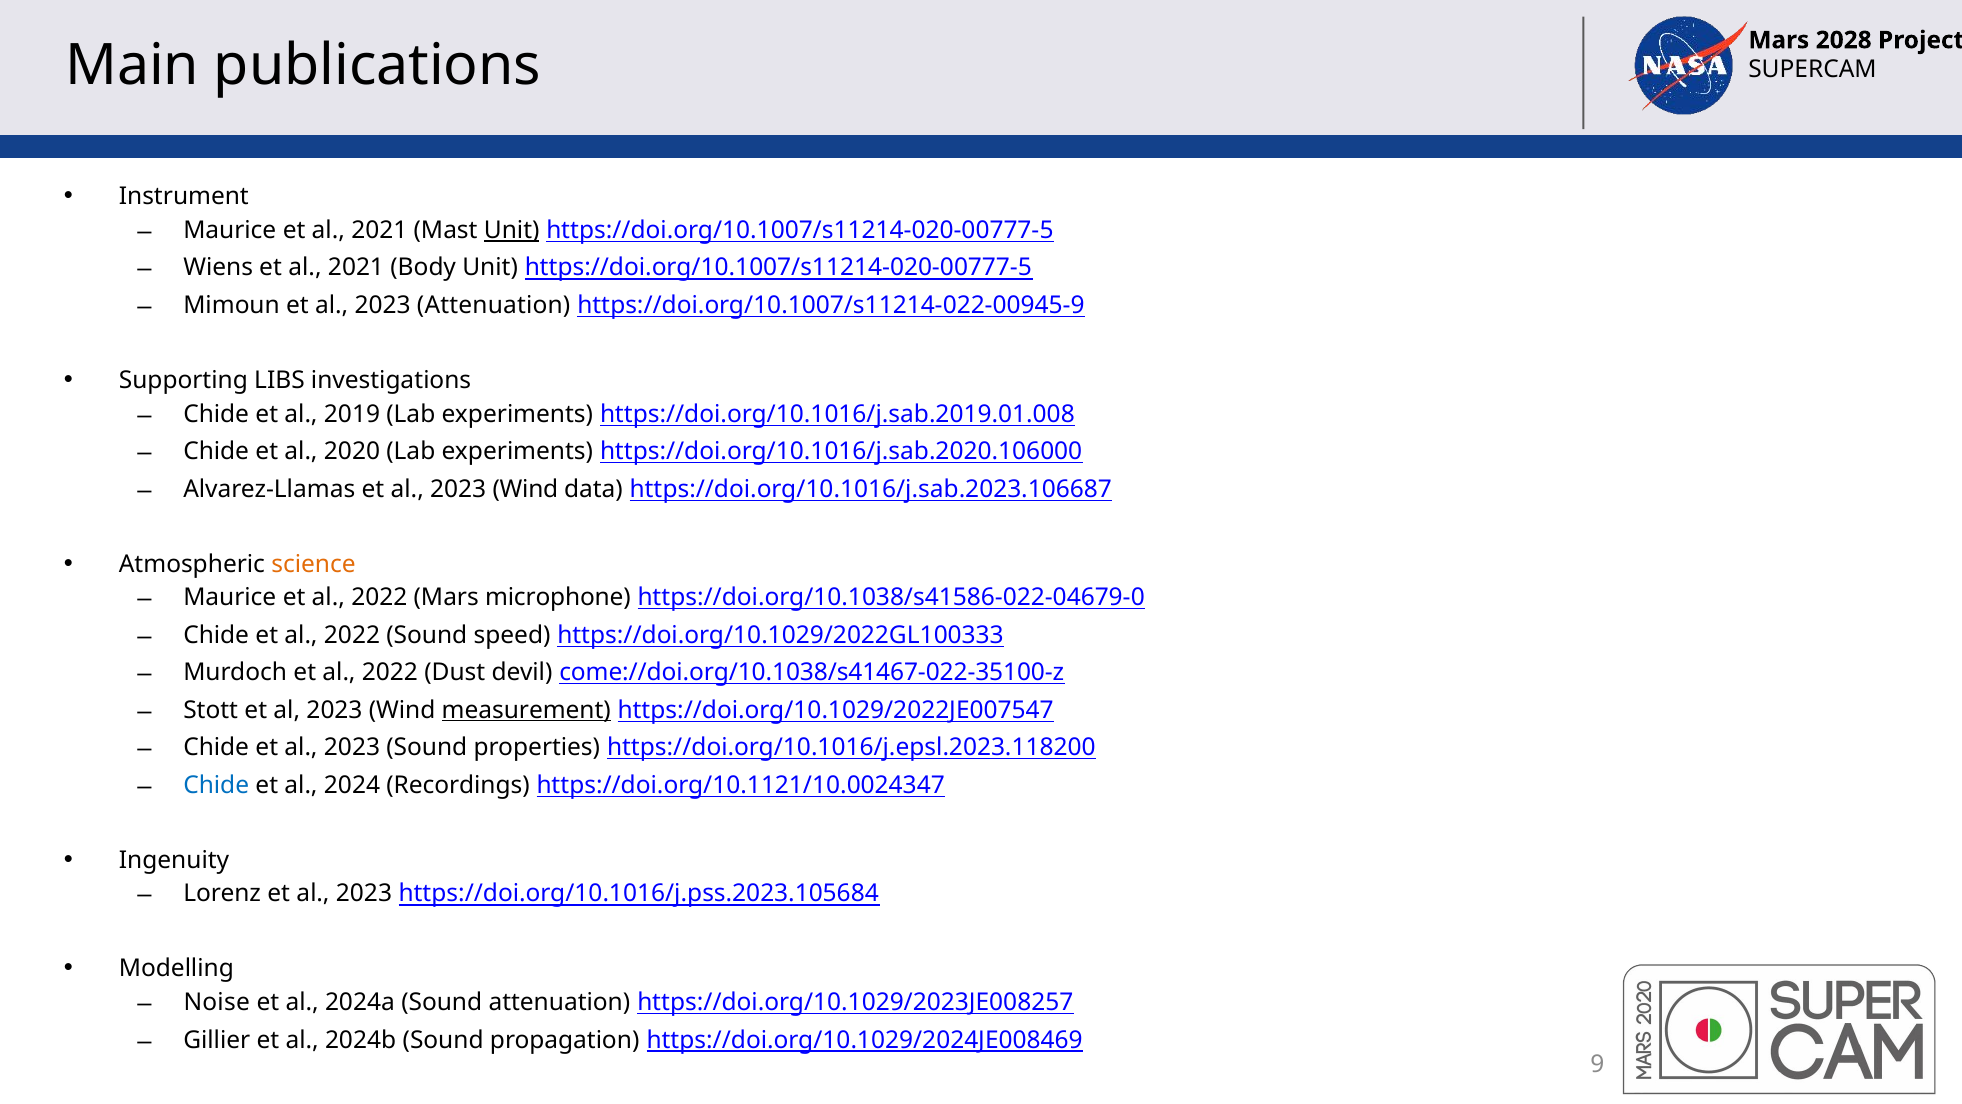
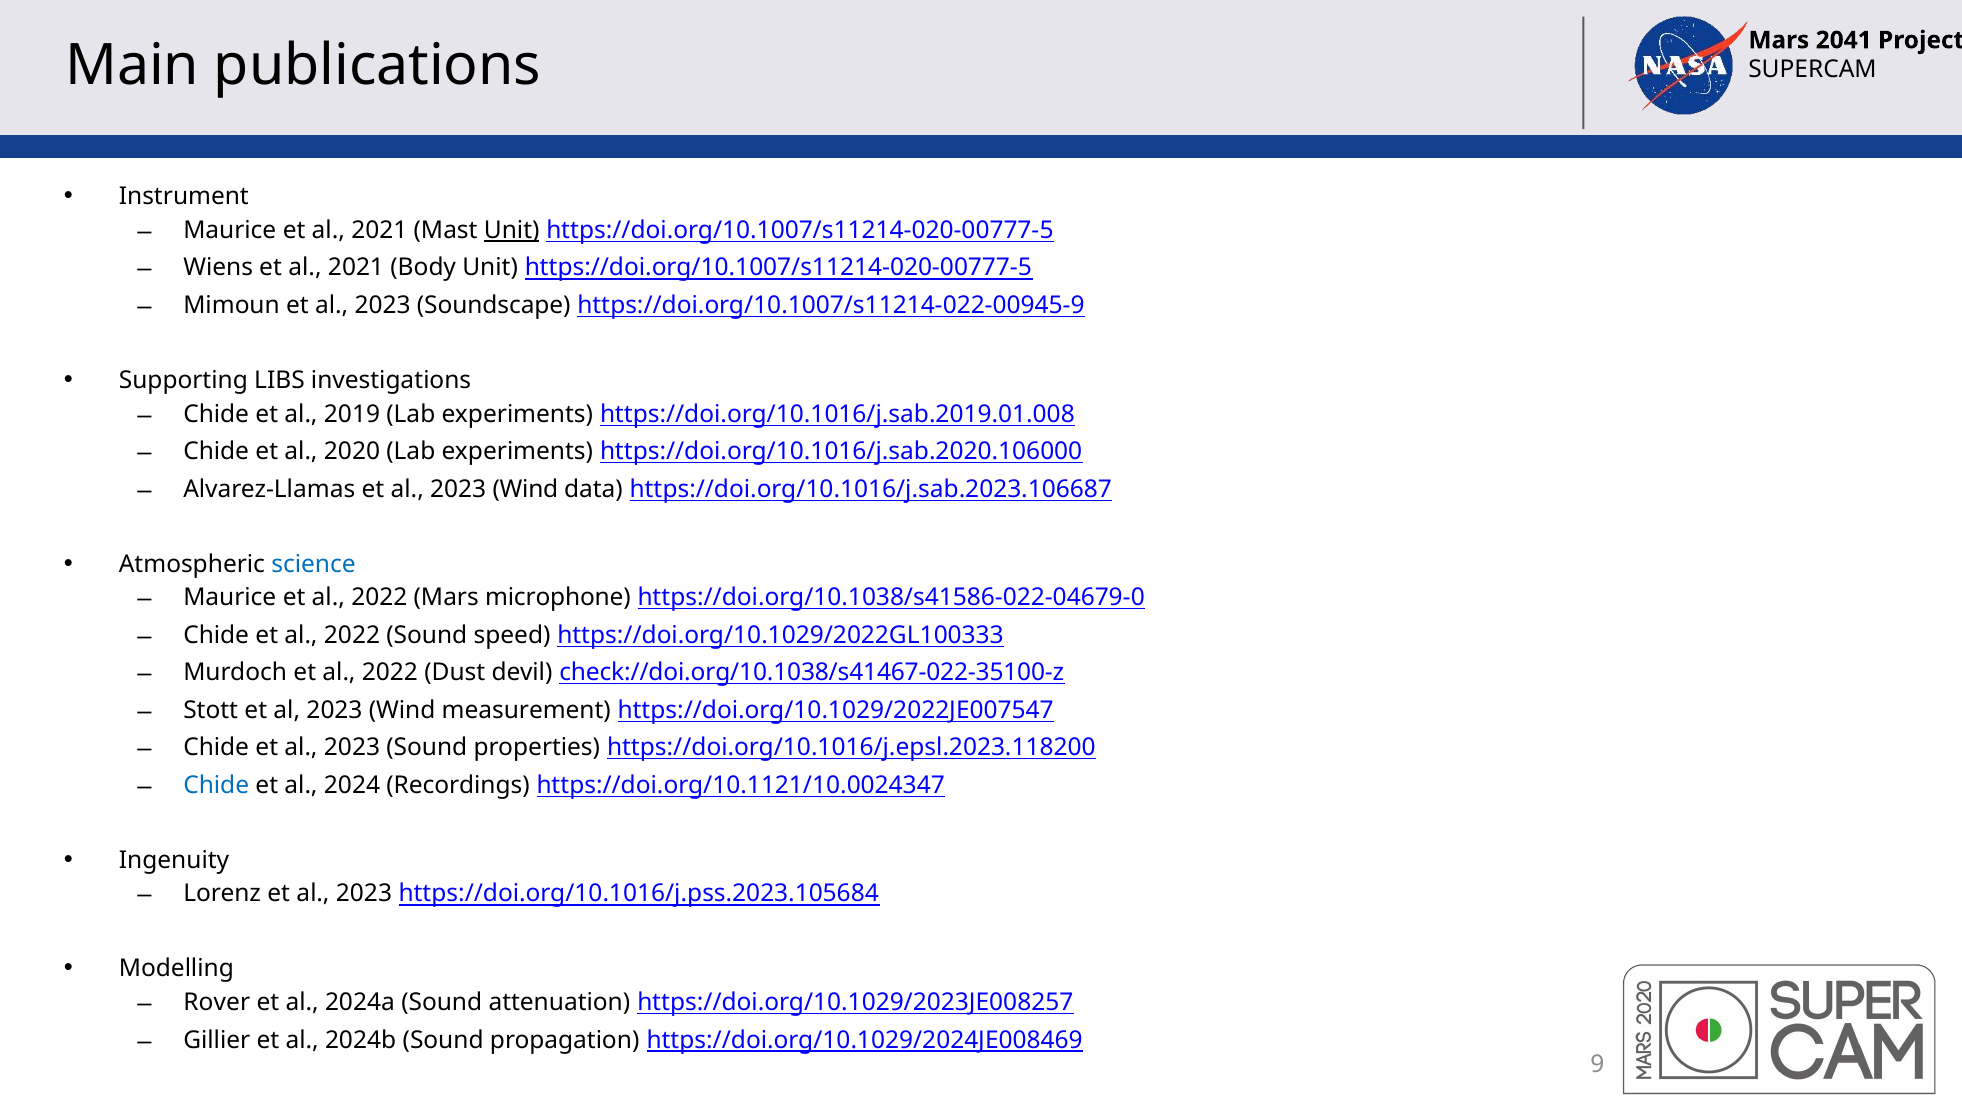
2028: 2028 -> 2041
2023 Attenuation: Attenuation -> Soundscape
science colour: orange -> blue
come://doi.org/10.1038/s41467-022-35100-z: come://doi.org/10.1038/s41467-022-35100-z -> check://doi.org/10.1038/s41467-022-35100-z
measurement underline: present -> none
Noise: Noise -> Rover
